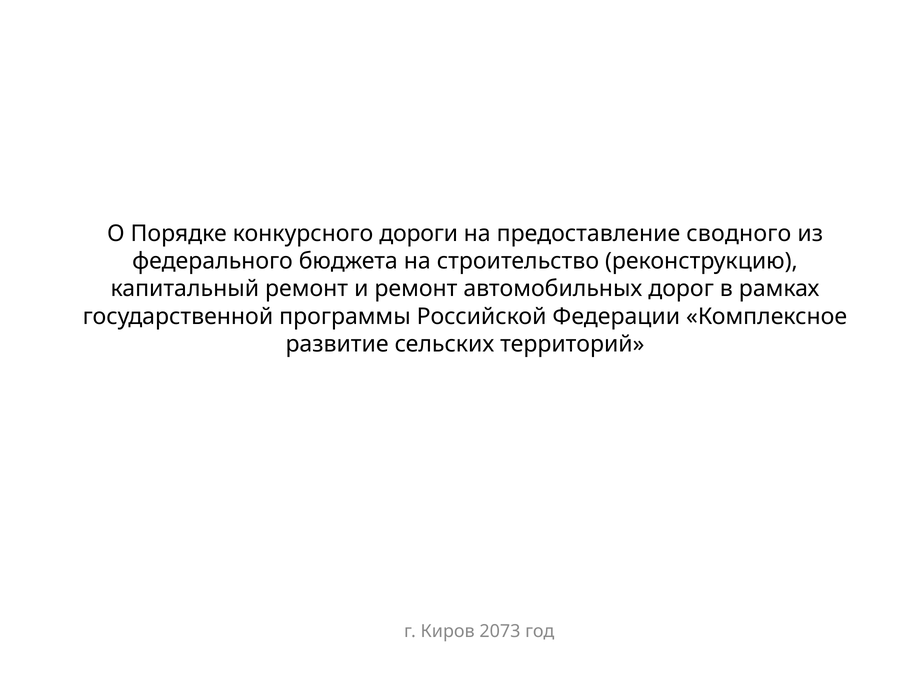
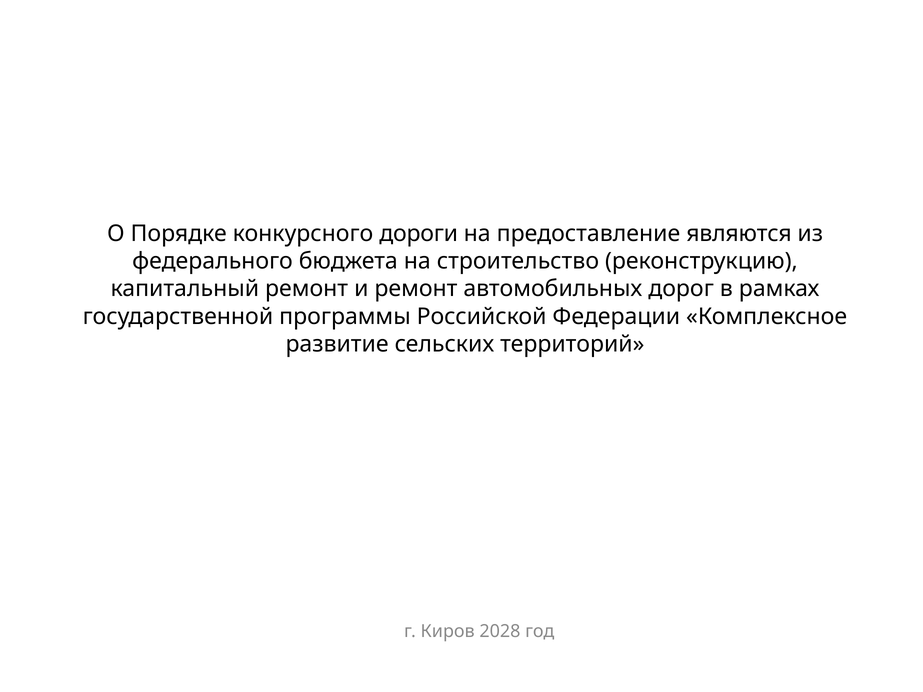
сводного: сводного -> являются
2073: 2073 -> 2028
